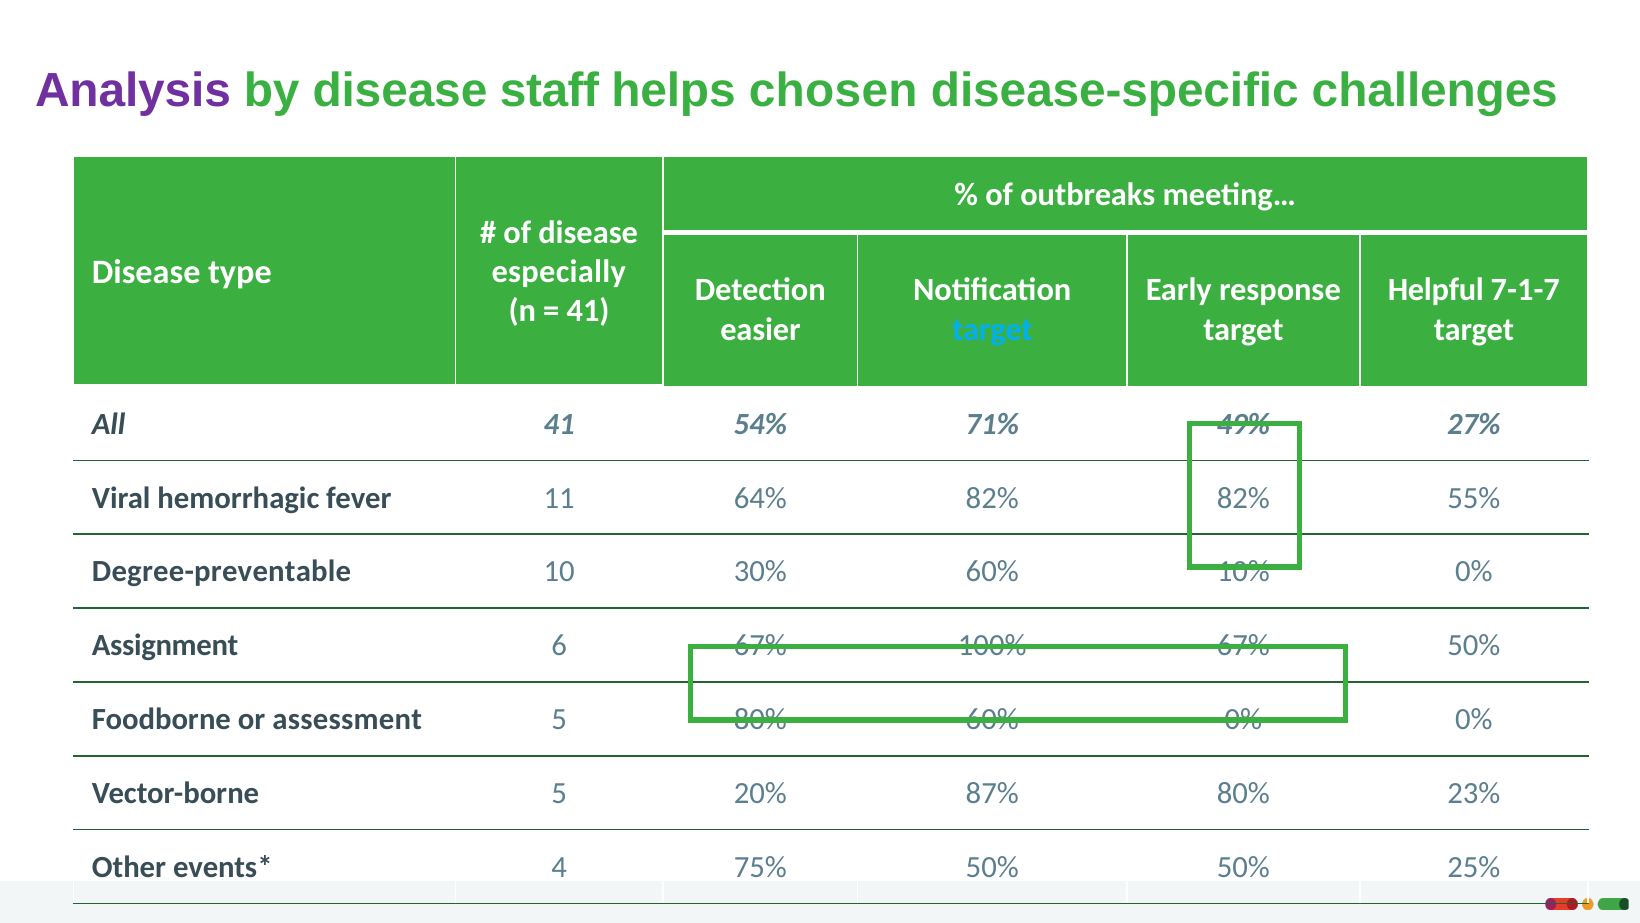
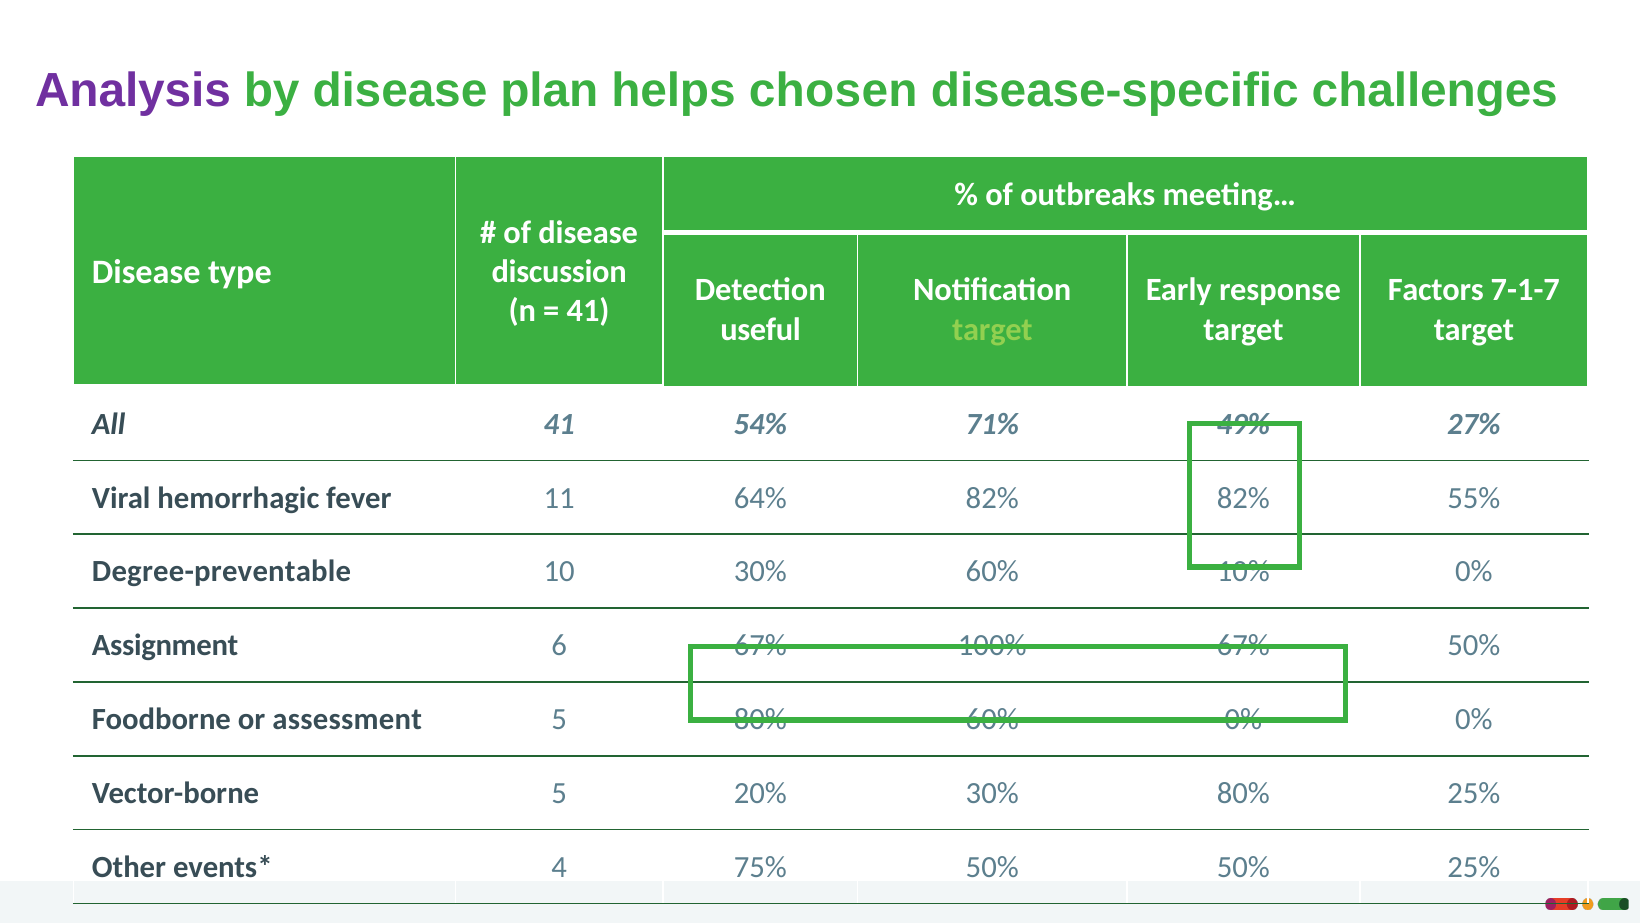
staff: staff -> plan
especially: especially -> discussion
Helpful: Helpful -> Factors
easier: easier -> useful
target at (992, 329) colour: light blue -> light green
20% 87%: 87% -> 30%
80% 23%: 23% -> 25%
